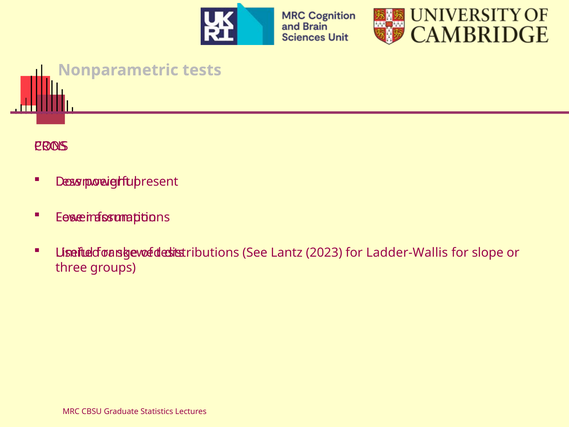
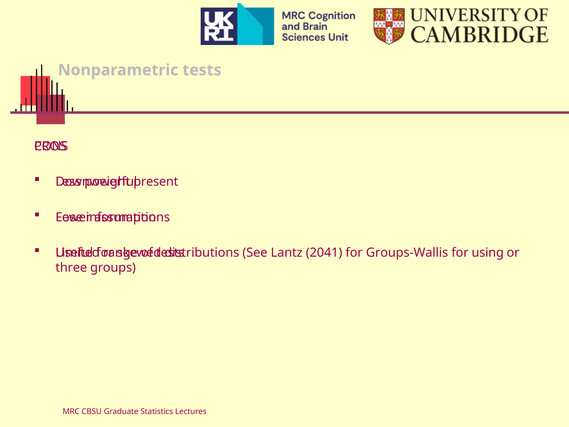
2023: 2023 -> 2041
Ladder-Wallis: Ladder-Wallis -> Groups-Wallis
slope: slope -> using
